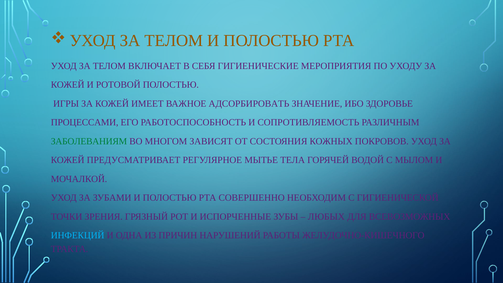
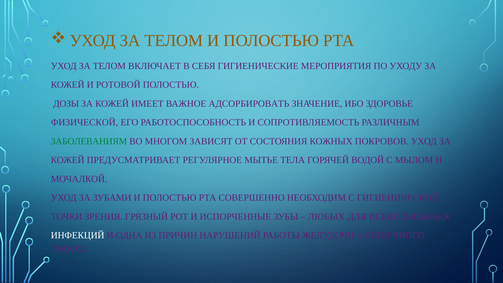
ИГРЫ: ИГРЫ -> ДОЗЫ
ПРОЦЕССАМИ: ПРОЦЕССАМИ -> ФИЗИЧЕСКОЙ
ИНФЕКЦИЙ colour: light blue -> white
